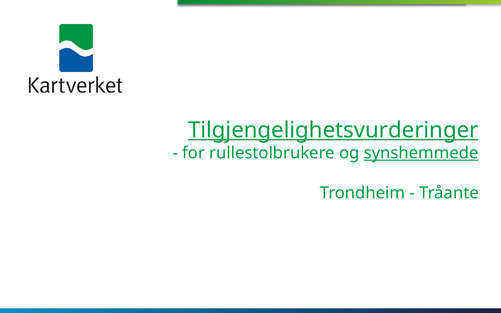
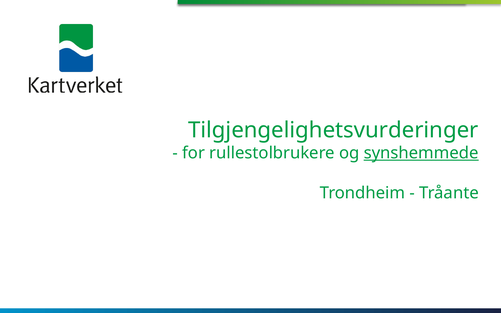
Tilgjengelighetsvurderinger underline: present -> none
